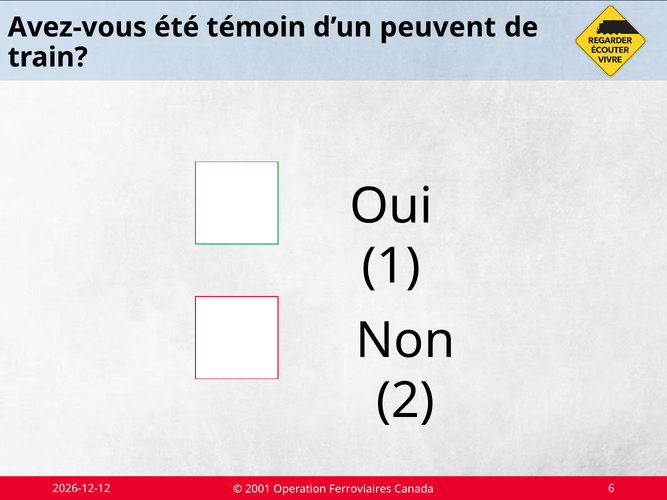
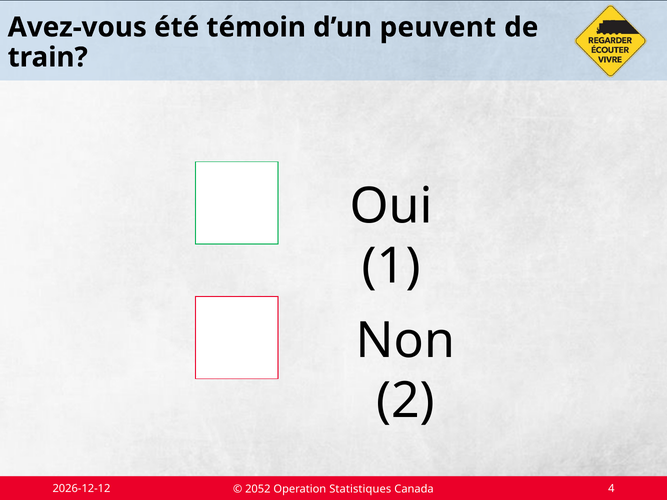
2001: 2001 -> 2052
Ferroviaires: Ferroviaires -> Statistiques
6: 6 -> 4
